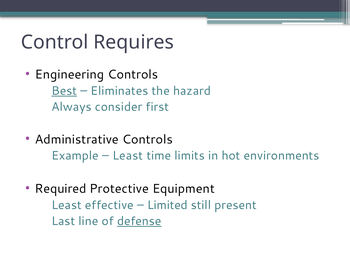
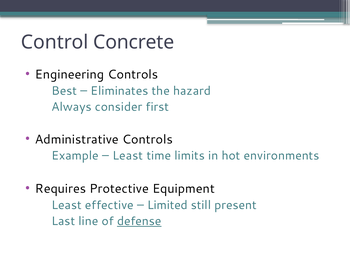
Requires: Requires -> Concrete
Best underline: present -> none
Required: Required -> Requires
